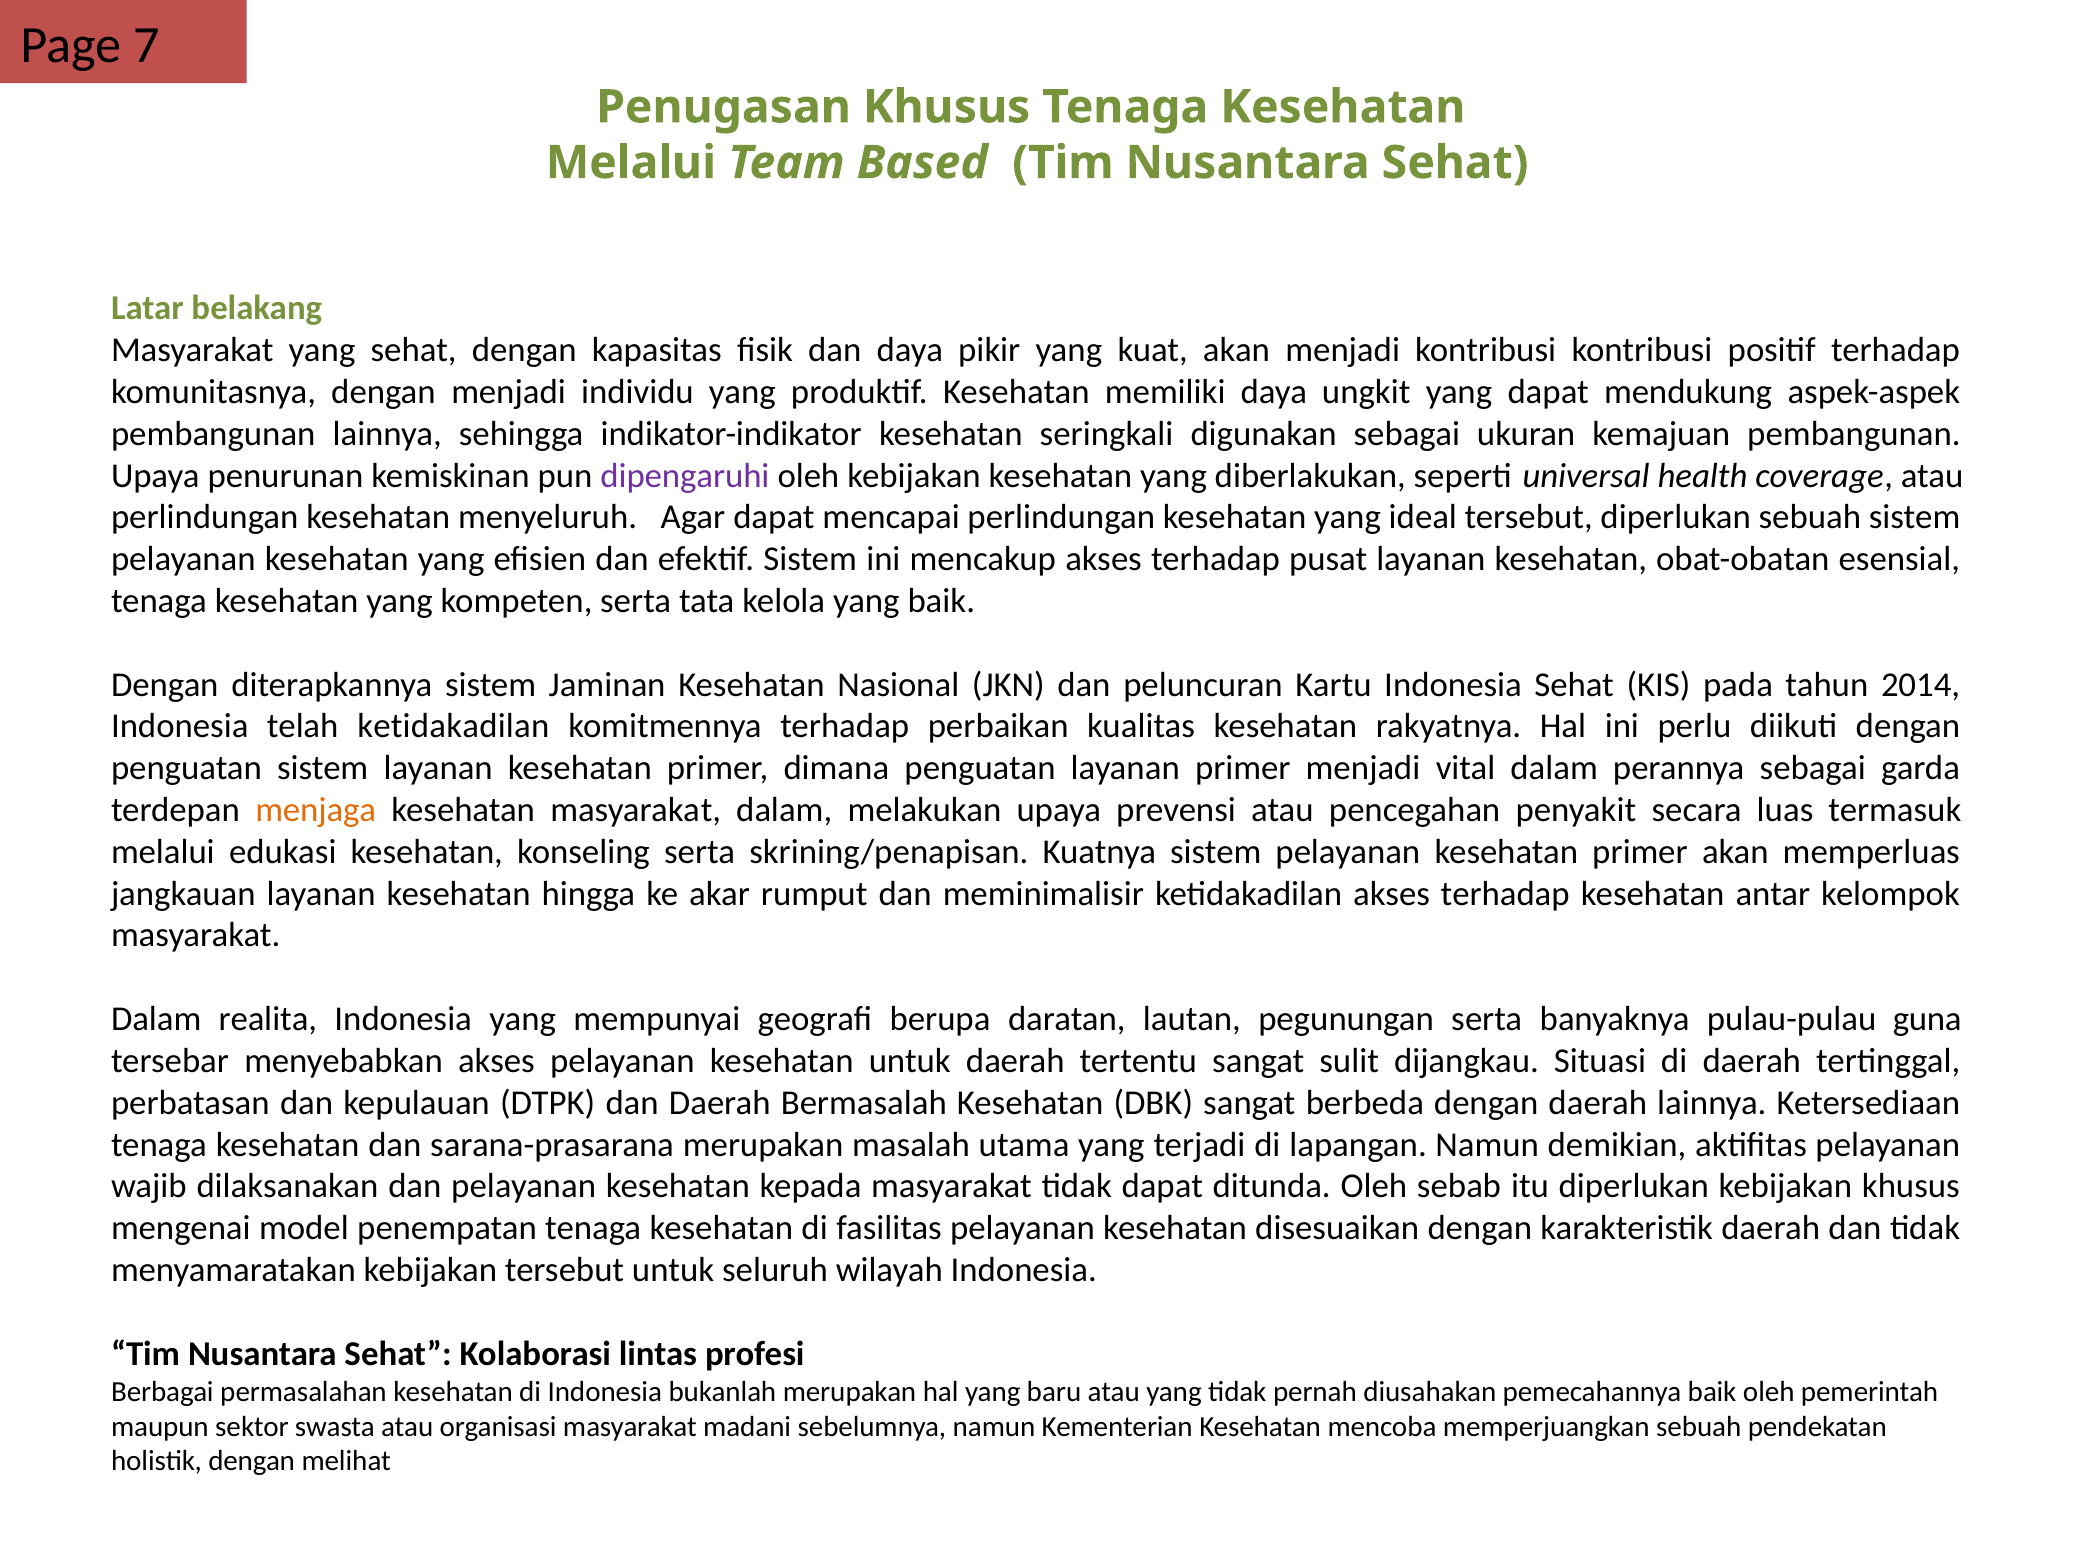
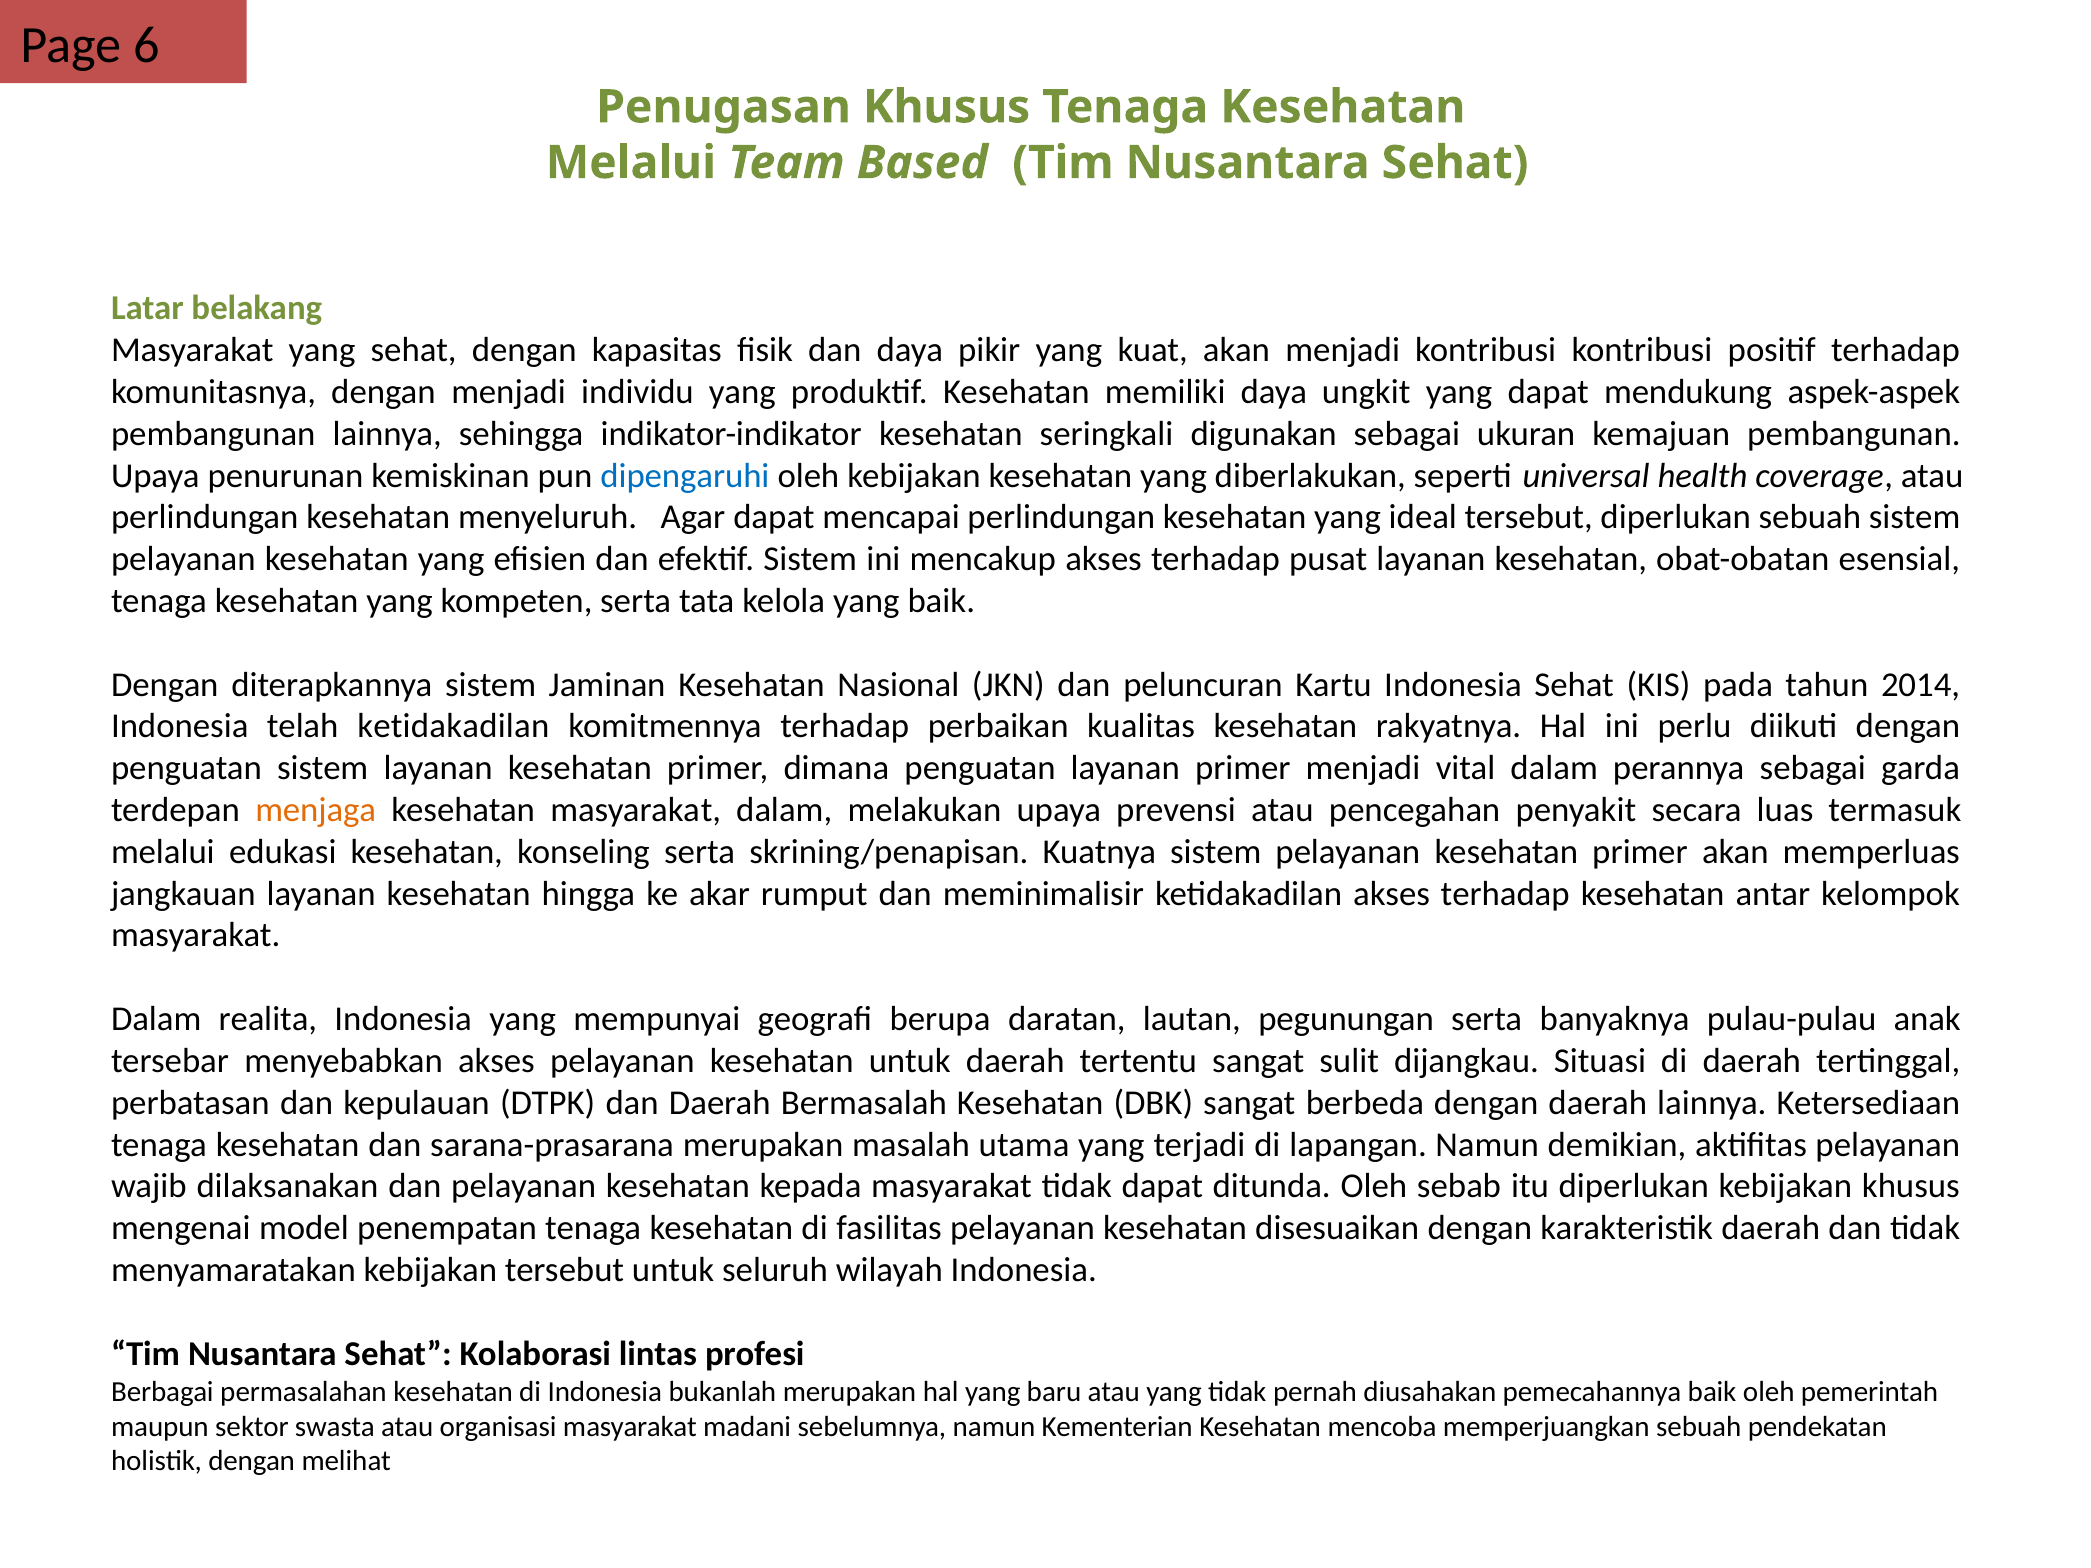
7: 7 -> 6
dipengaruhi colour: purple -> blue
guna: guna -> anak
